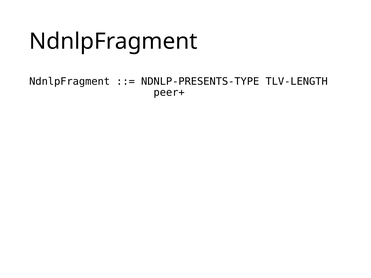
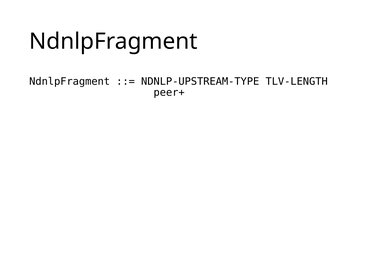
NDNLP-PRESENTS-TYPE: NDNLP-PRESENTS-TYPE -> NDNLP-UPSTREAM-TYPE
